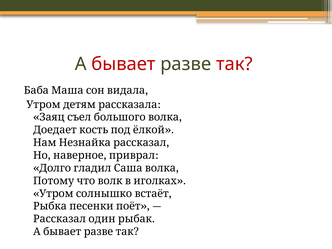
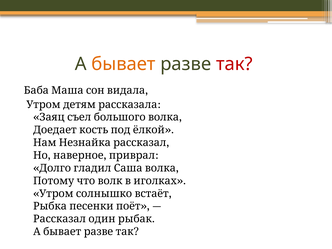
бывает colour: red -> orange
